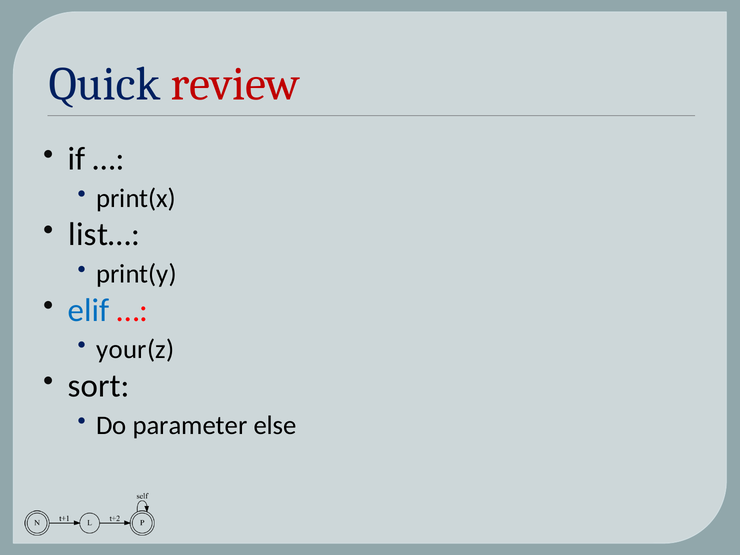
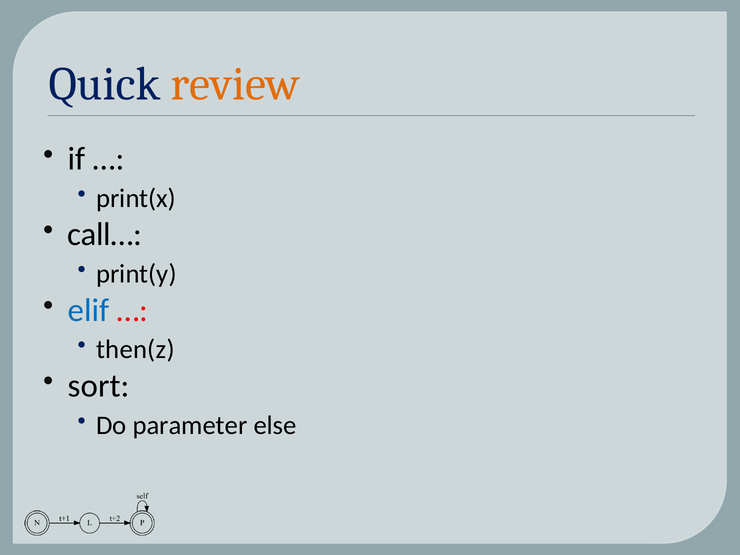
review colour: red -> orange
list…: list… -> call…
your(z: your(z -> then(z
